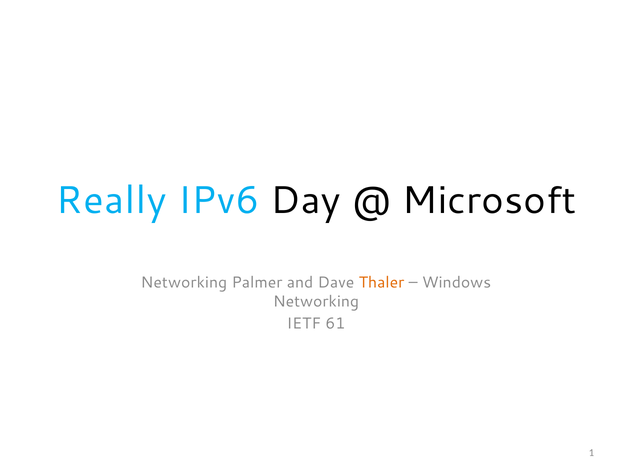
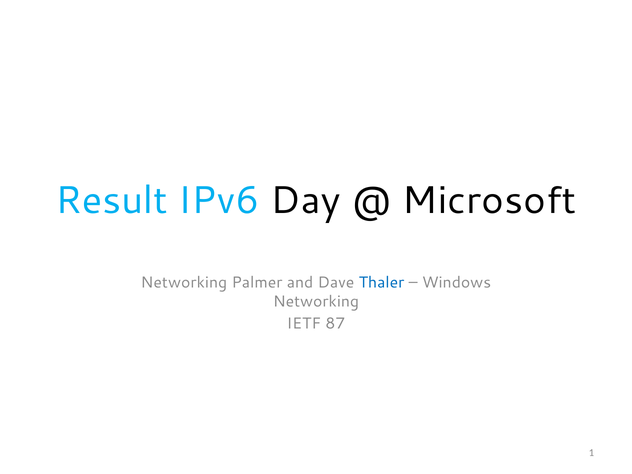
Really: Really -> Result
Thaler colour: orange -> blue
61: 61 -> 87
